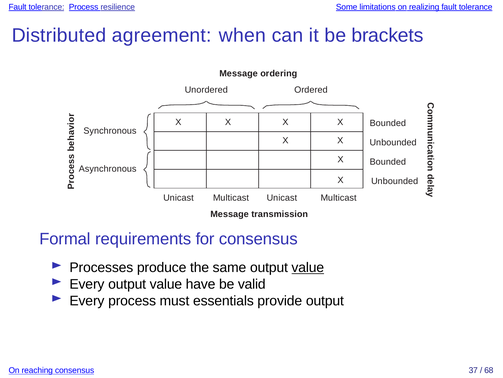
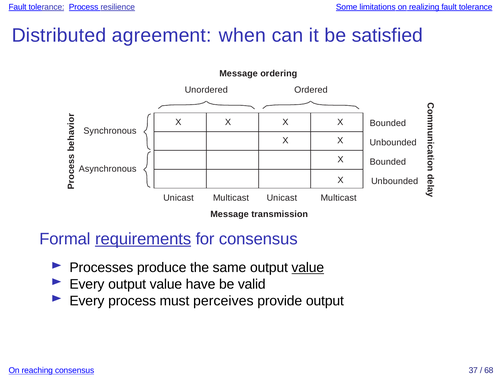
brackets: brackets -> satisfied
requirements underline: none -> present
essentials: essentials -> perceives
